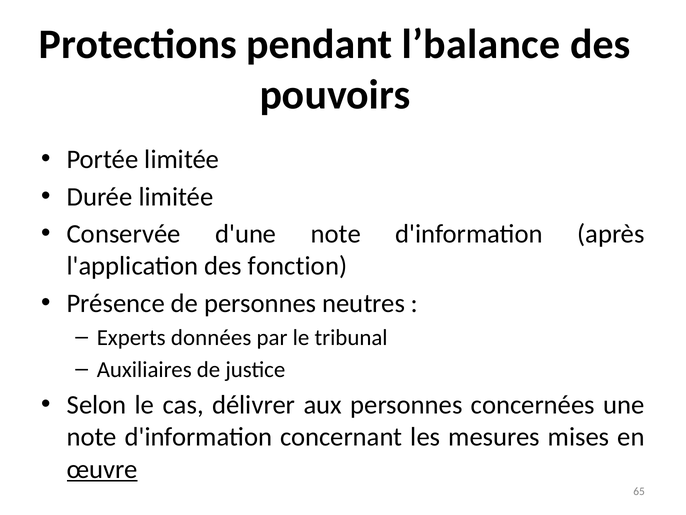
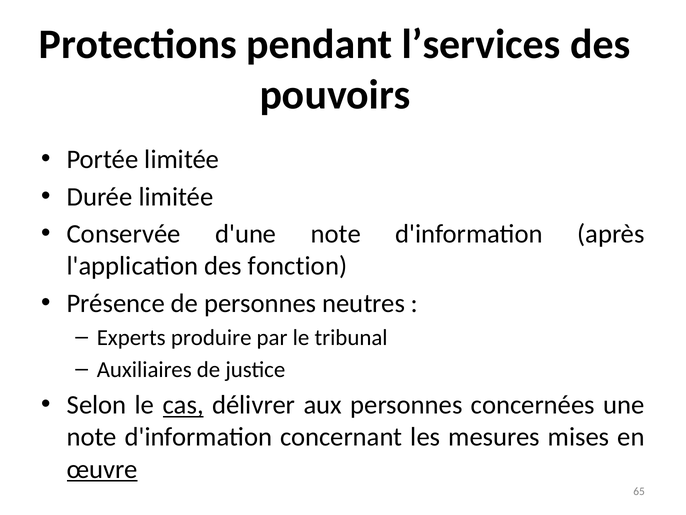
l’balance: l’balance -> l’services
données: données -> produire
cas underline: none -> present
